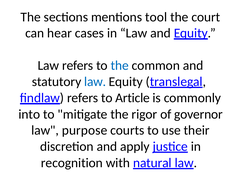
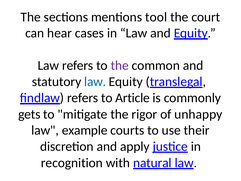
the at (120, 65) colour: blue -> purple
into: into -> gets
governor: governor -> unhappy
purpose: purpose -> example
